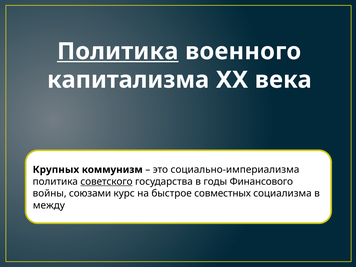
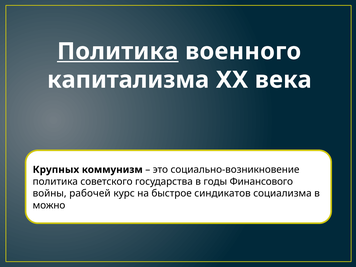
социально-империализма: социально-империализма -> социально-возникновение
советского underline: present -> none
союзами: союзами -> рабочей
совместных: совместных -> синдикатов
между: между -> можно
